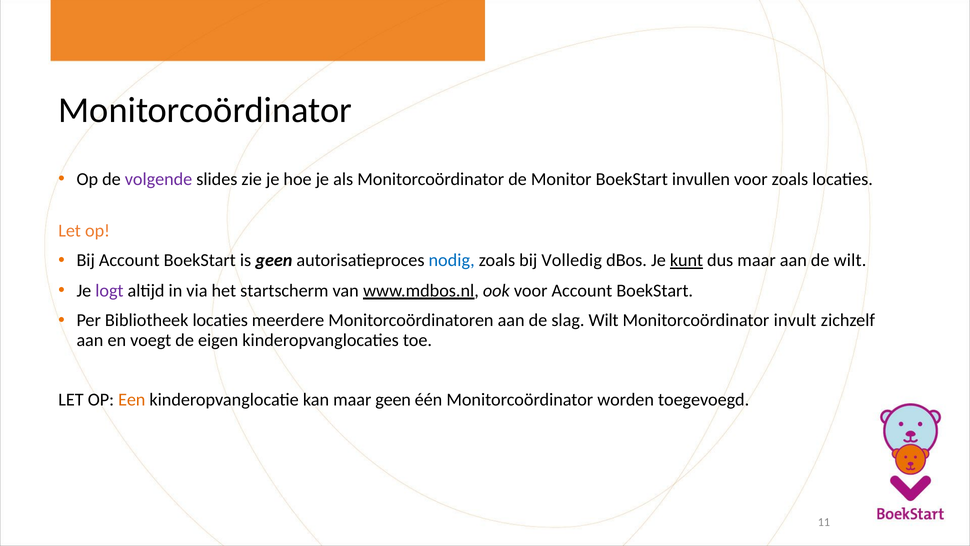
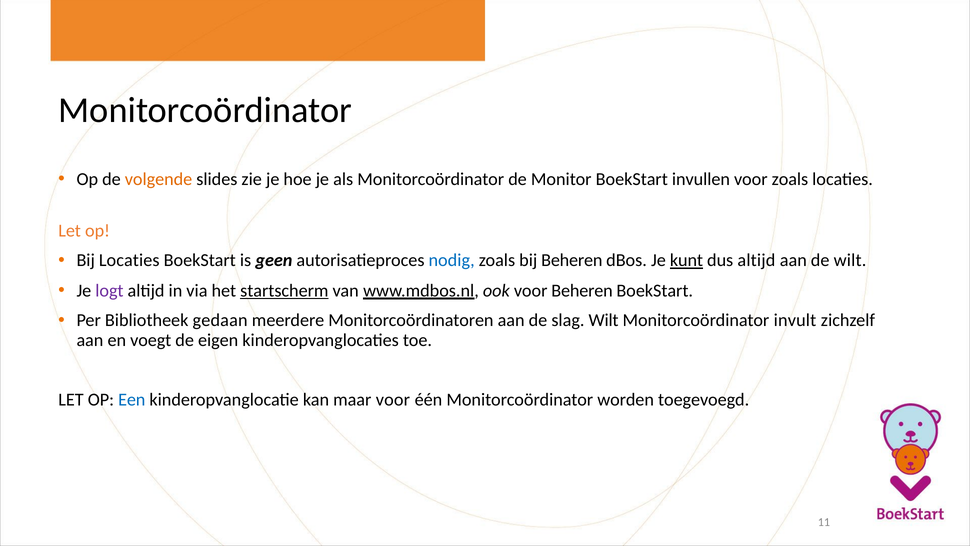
volgende colour: purple -> orange
Bij Account: Account -> Locaties
bij Volledig: Volledig -> Beheren
dus maar: maar -> altijd
startscherm underline: none -> present
voor Account: Account -> Beheren
Bibliotheek locaties: locaties -> gedaan
Een colour: orange -> blue
maar geen: geen -> voor
